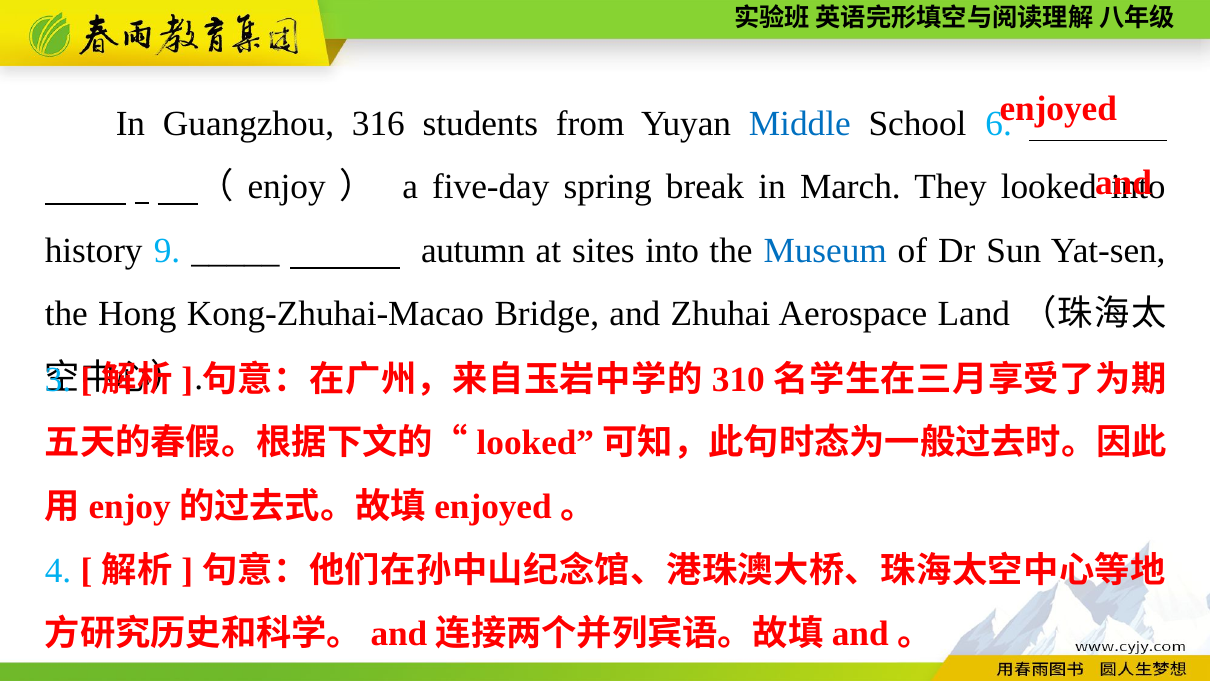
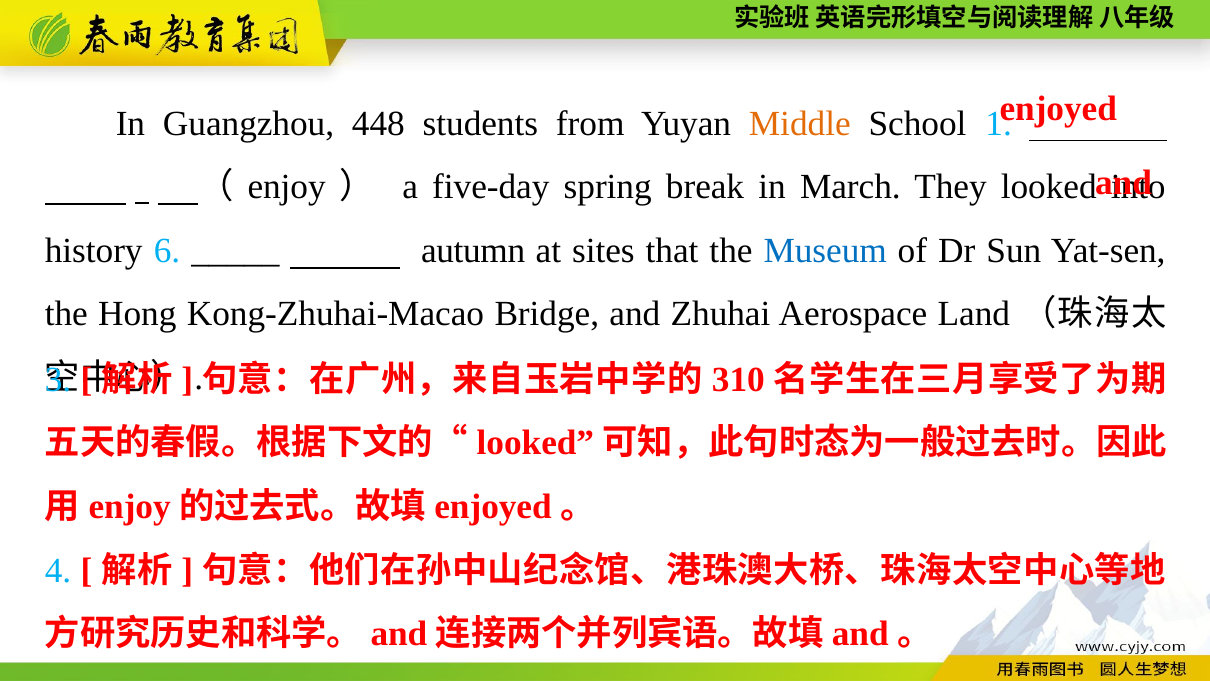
316: 316 -> 448
Middle colour: blue -> orange
6: 6 -> 1
9: 9 -> 6
sites into: into -> that
